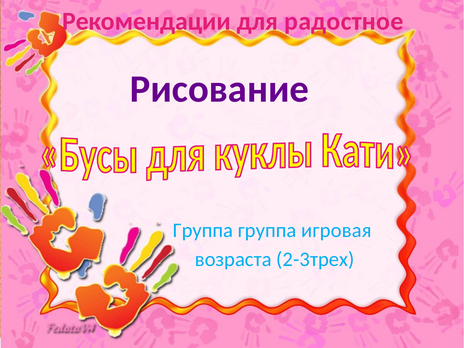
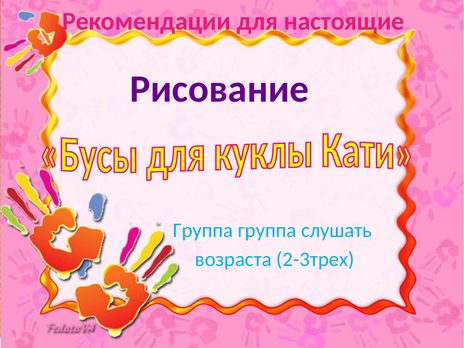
радостное: радостное -> настоящие
игровая: игровая -> слушать
